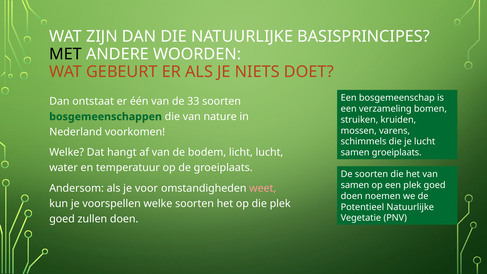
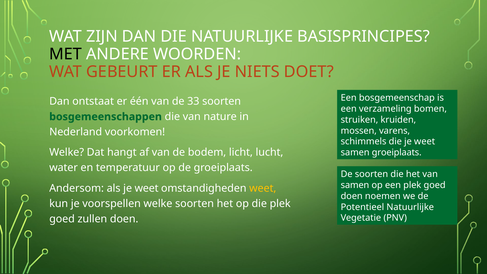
die je lucht: lucht -> weet
als je voor: voor -> weet
weet at (263, 188) colour: pink -> yellow
